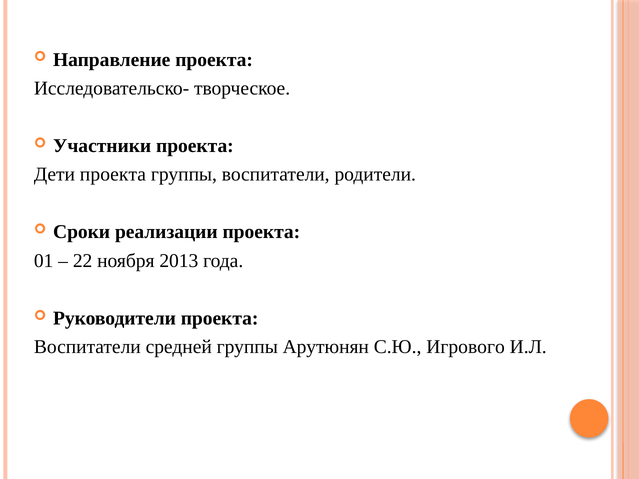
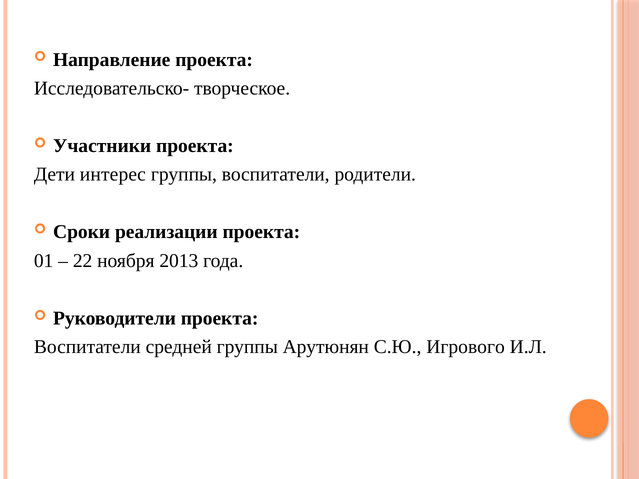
Дети проекта: проекта -> интерес
